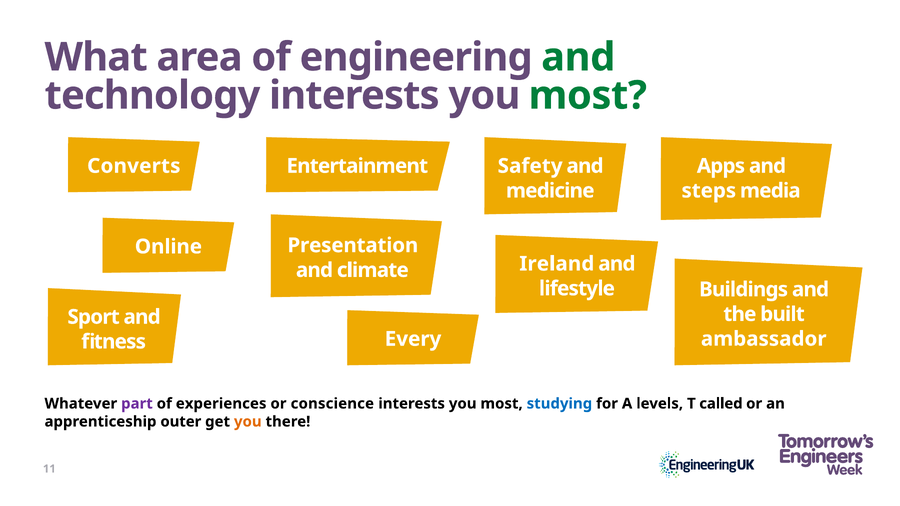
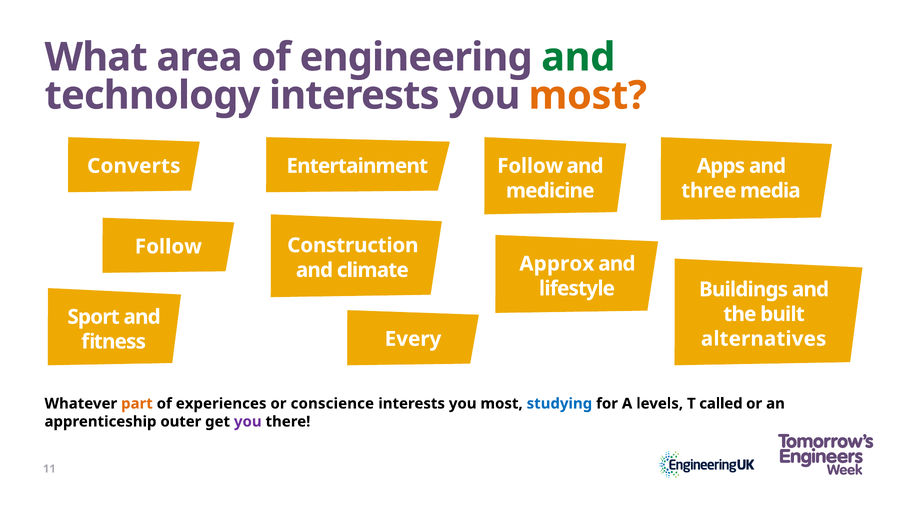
most at (588, 96) colour: green -> orange
Safety at (530, 166): Safety -> Follow
steps: steps -> three
Presentation: Presentation -> Construction
Online at (168, 247): Online -> Follow
Ireland: Ireland -> Approx
ambassador: ambassador -> alternatives
part colour: purple -> orange
you at (248, 422) colour: orange -> purple
